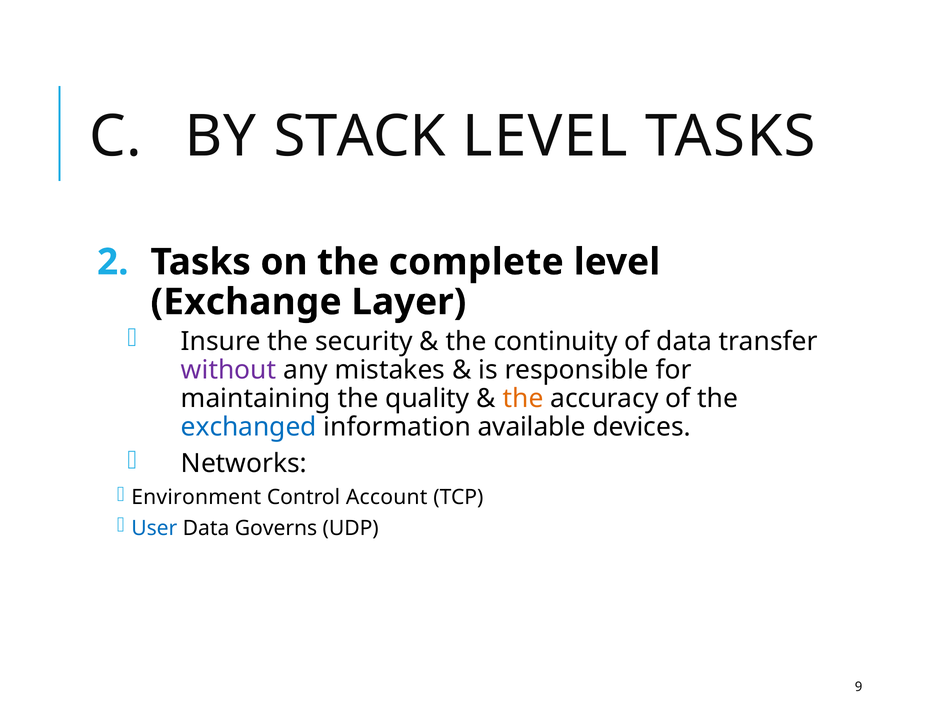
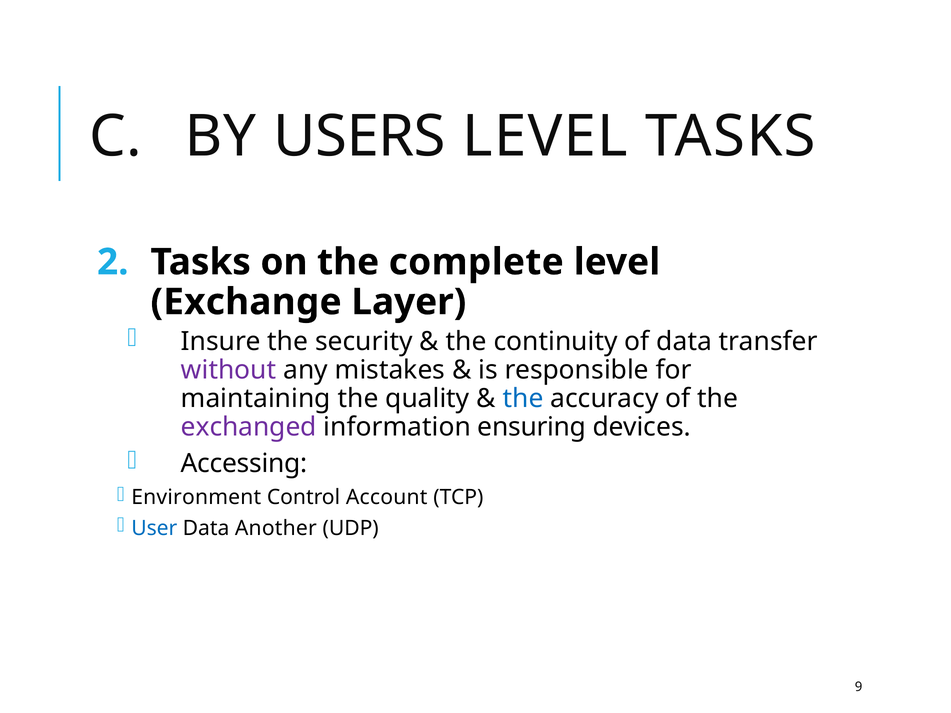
STACK: STACK -> USERS
the at (523, 399) colour: orange -> blue
exchanged colour: blue -> purple
available: available -> ensuring
Networks: Networks -> Accessing
Governs: Governs -> Another
